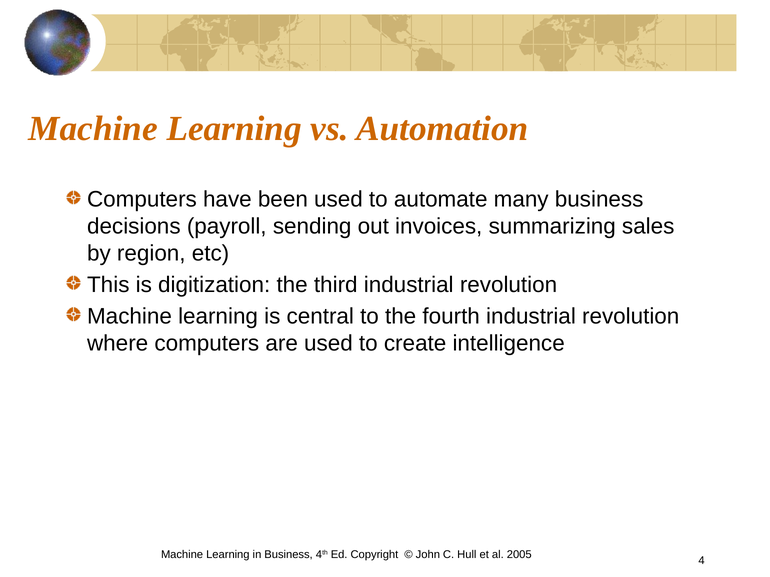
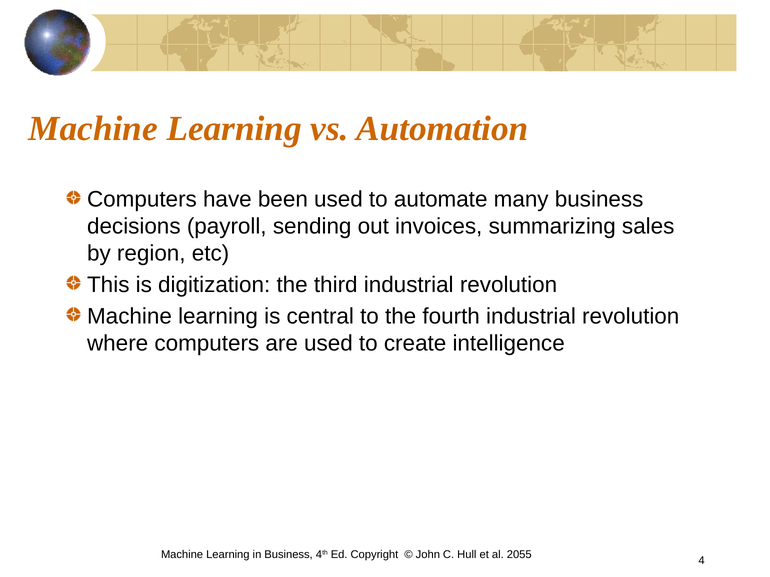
2005: 2005 -> 2055
